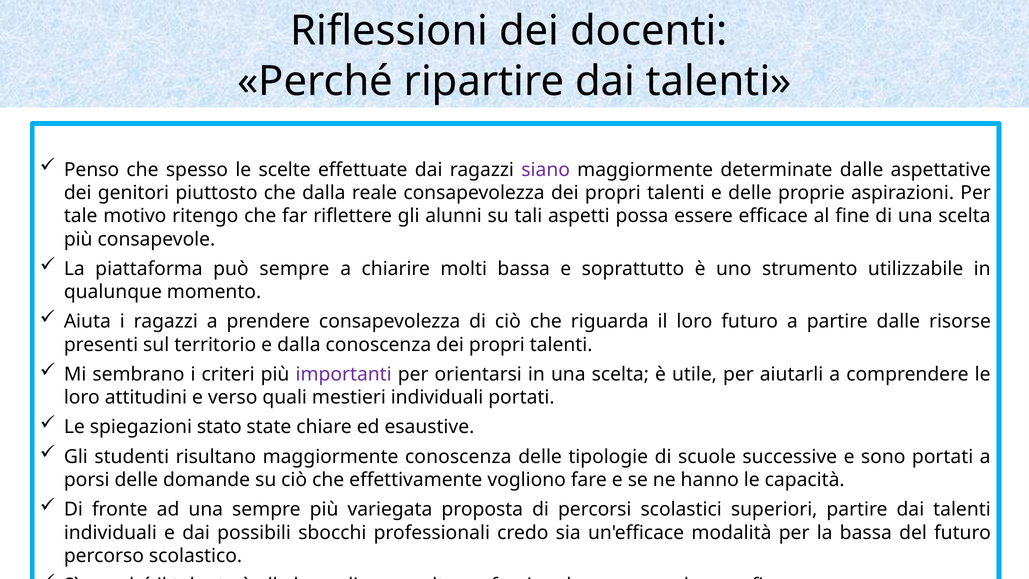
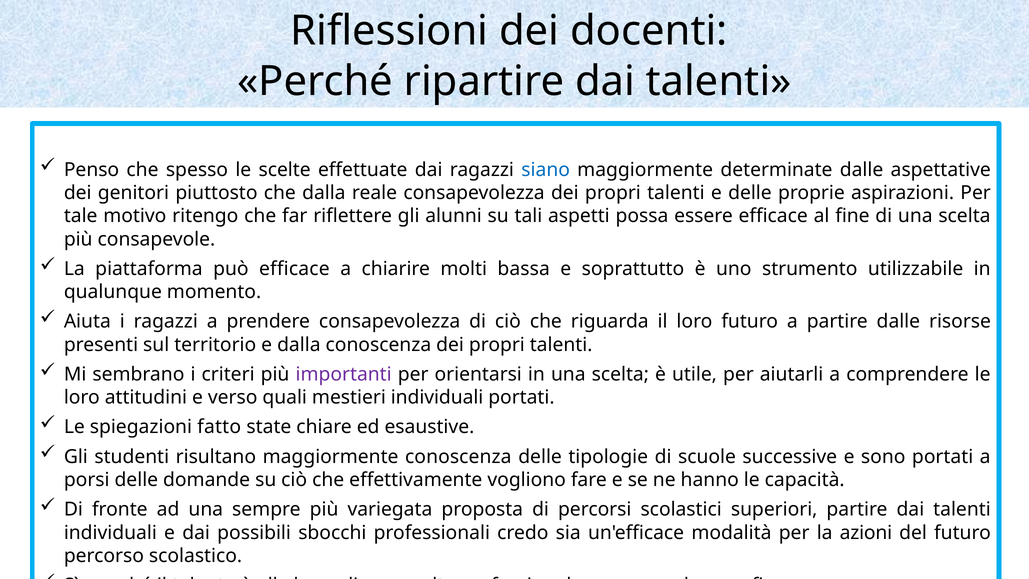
siano colour: purple -> blue
può sempre: sempre -> efficace
stato: stato -> fatto
la bassa: bassa -> azioni
